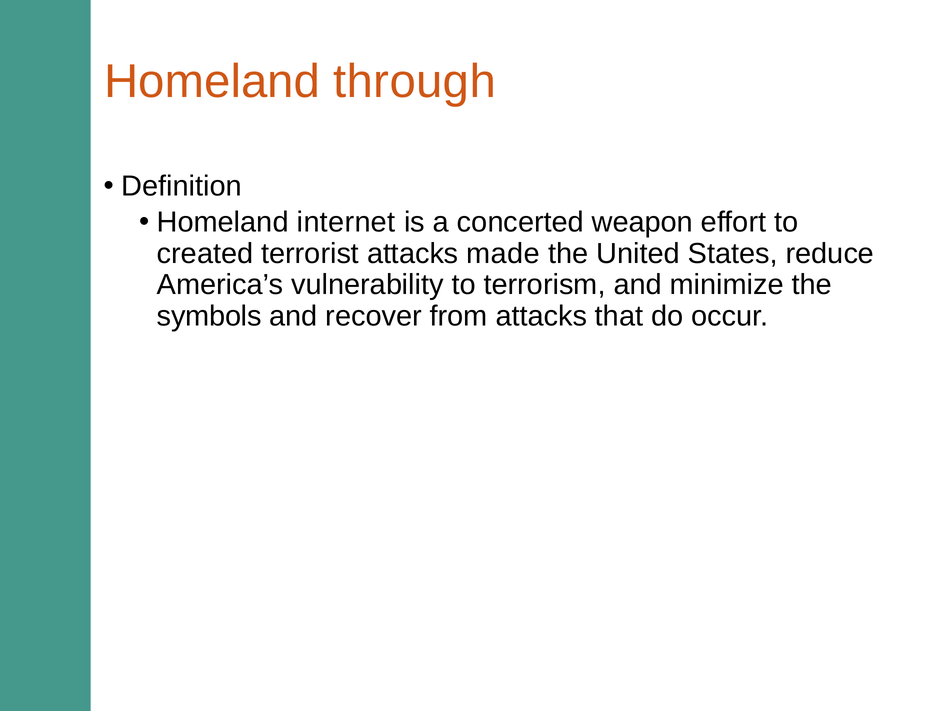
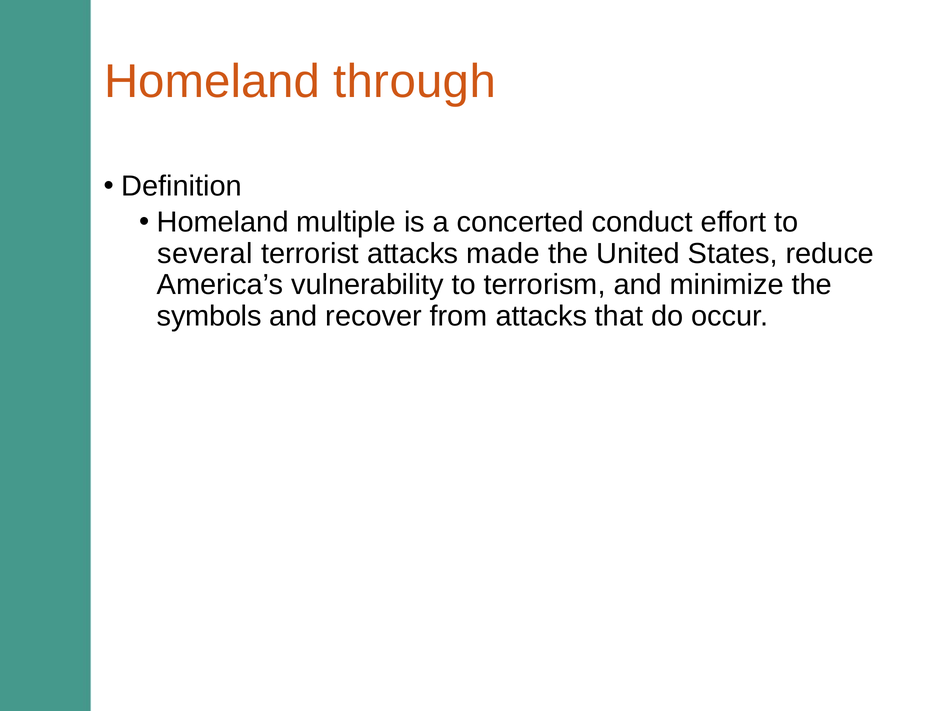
internet: internet -> multiple
weapon: weapon -> conduct
created: created -> several
